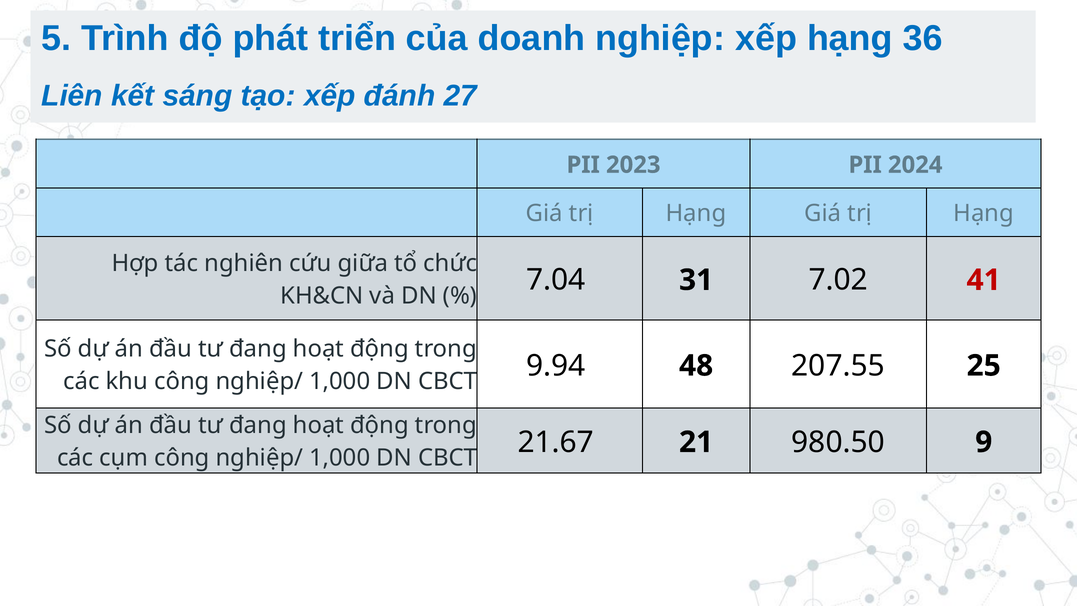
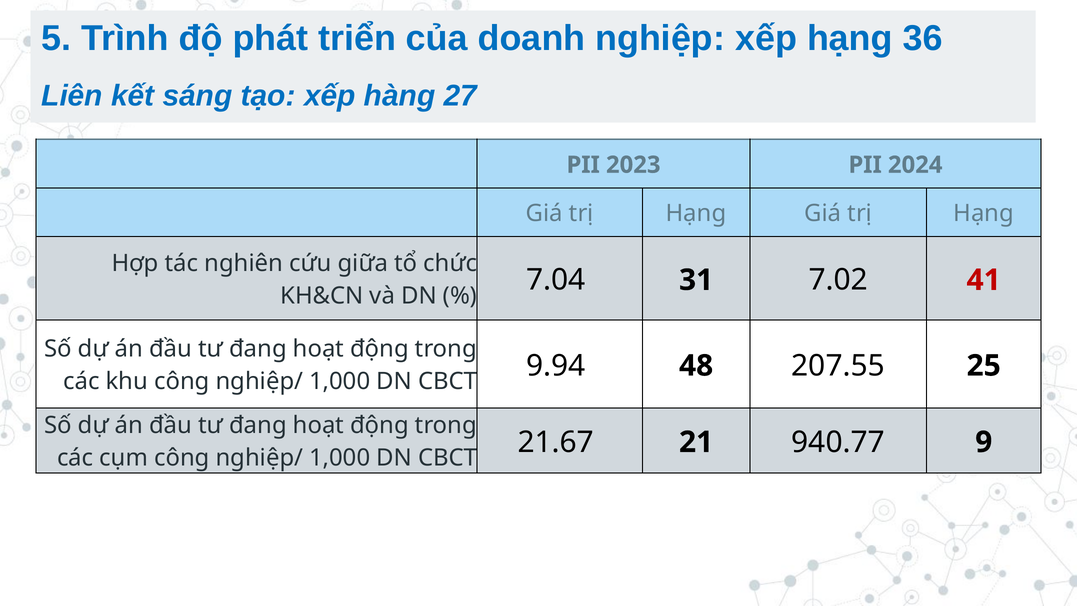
đánh: đánh -> hàng
980.50: 980.50 -> 940.77
